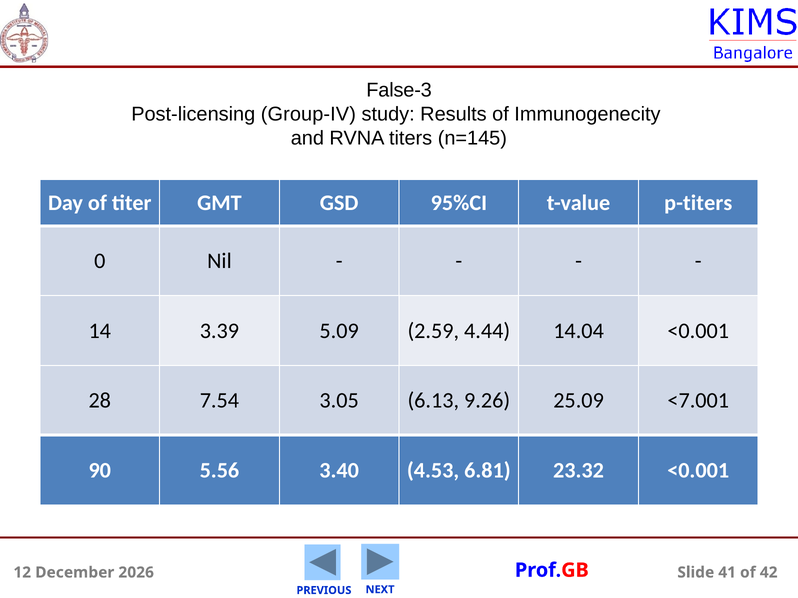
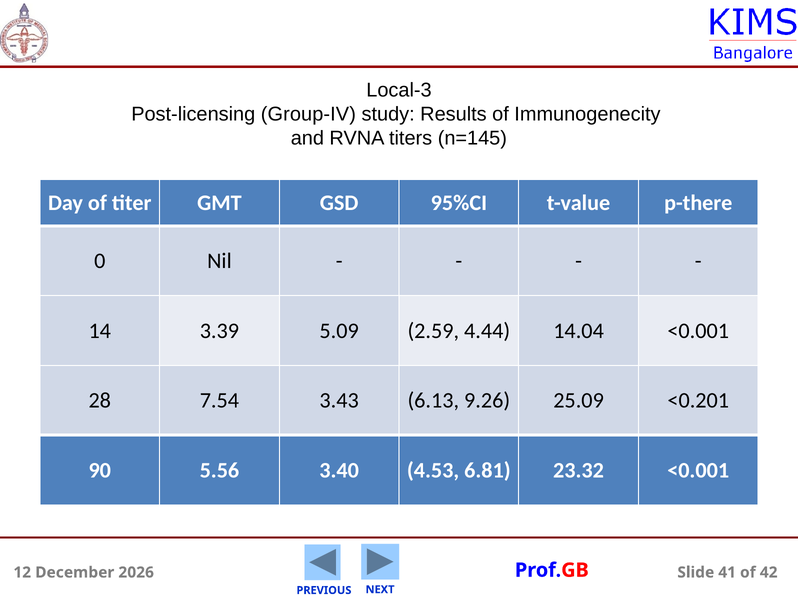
False-3: False-3 -> Local-3
p-titers: p-titers -> p-there
3.05: 3.05 -> 3.43
<7.001: <7.001 -> <0.201
